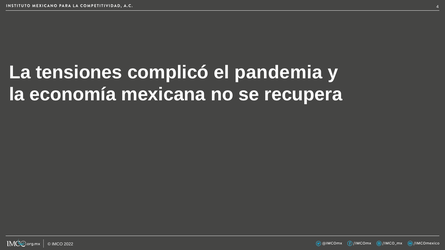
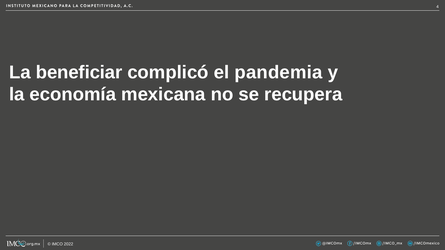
tensiones: tensiones -> beneficiar
